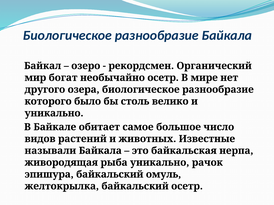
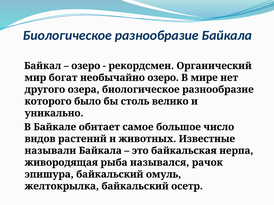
необычайно осетр: осетр -> озеро
рыба уникально: уникально -> назывался
